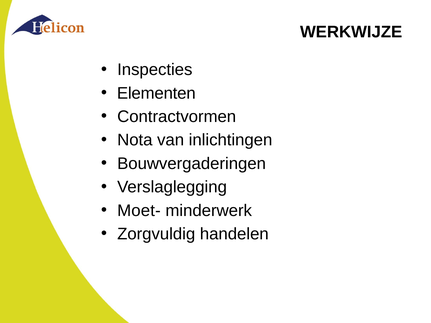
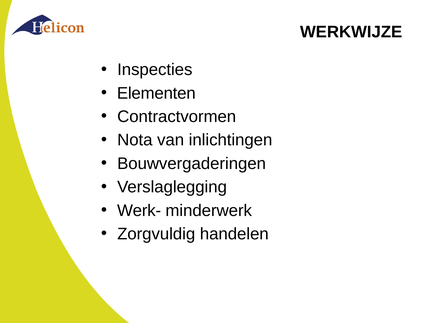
Moet-: Moet- -> Werk-
